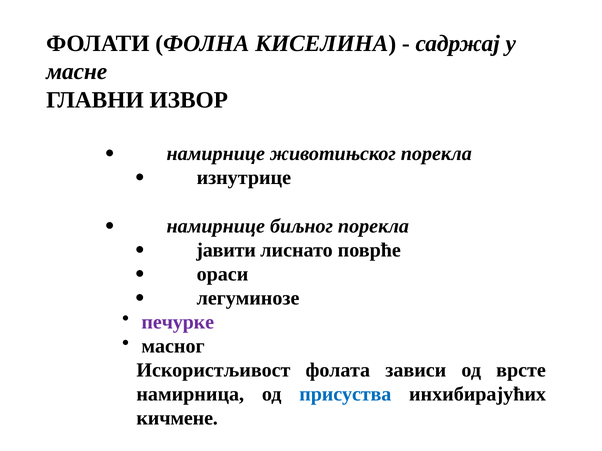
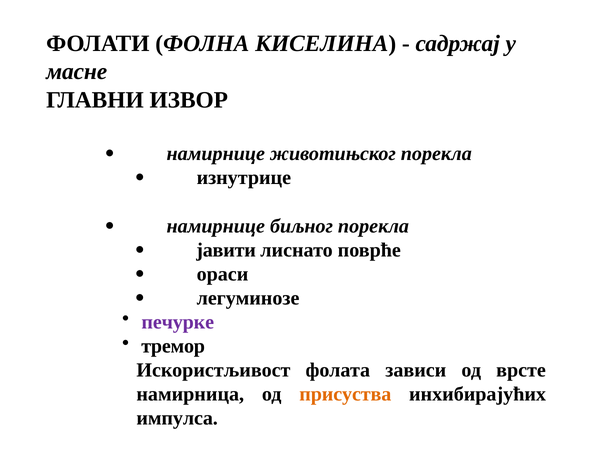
масног: масног -> тремор
присуства colour: blue -> orange
кичмене: кичмене -> импулса
